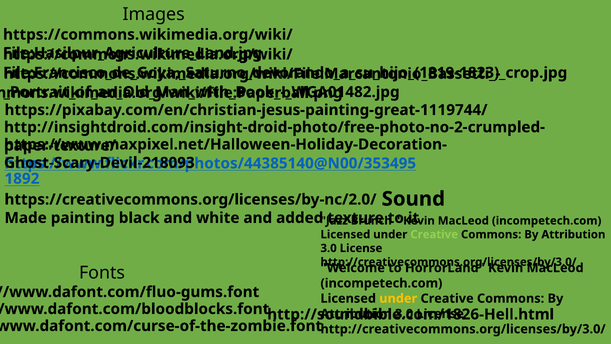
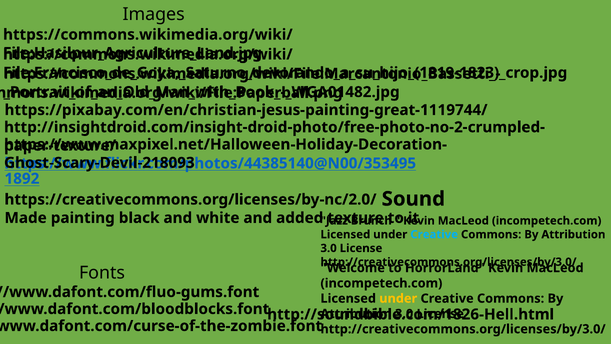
Creative at (434, 234) colour: light green -> light blue
